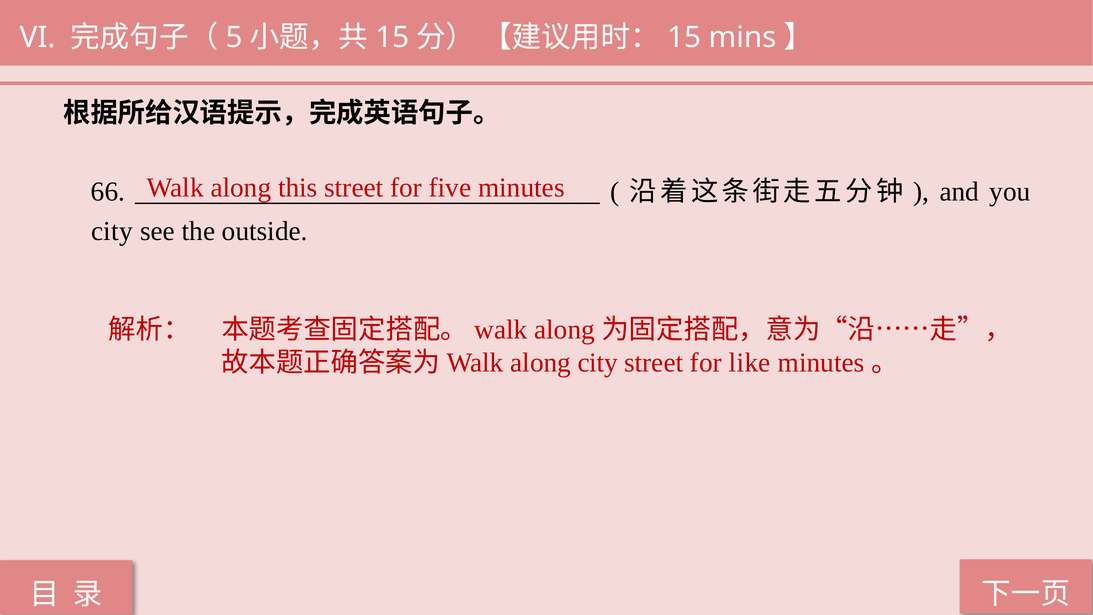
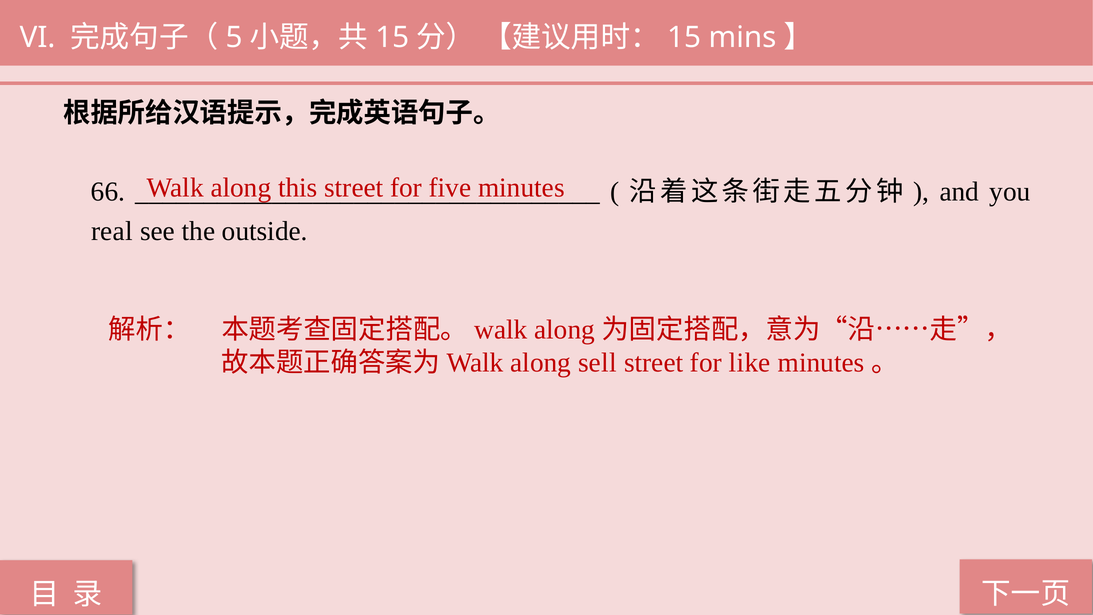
city at (112, 231): city -> real
along city: city -> sell
